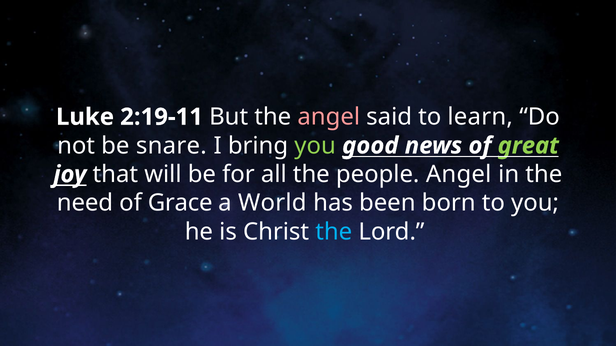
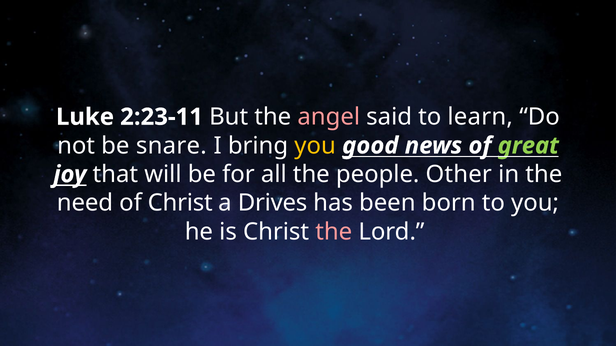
2:19-11: 2:19-11 -> 2:23-11
you at (315, 146) colour: light green -> yellow
people Angel: Angel -> Other
of Grace: Grace -> Christ
World: World -> Drives
the at (334, 232) colour: light blue -> pink
